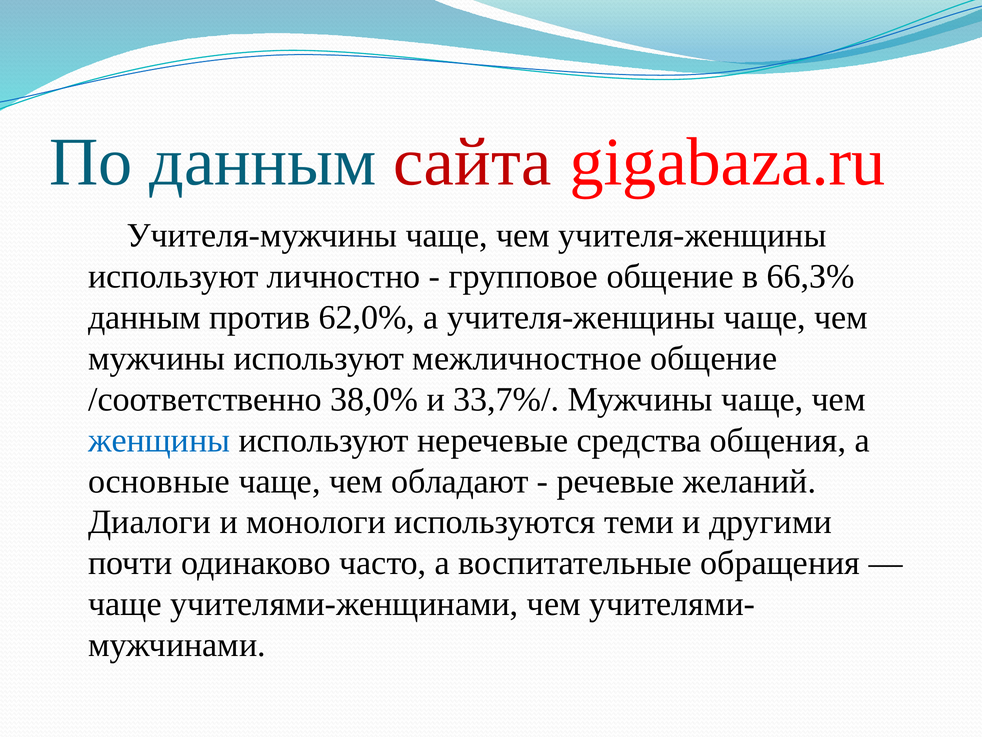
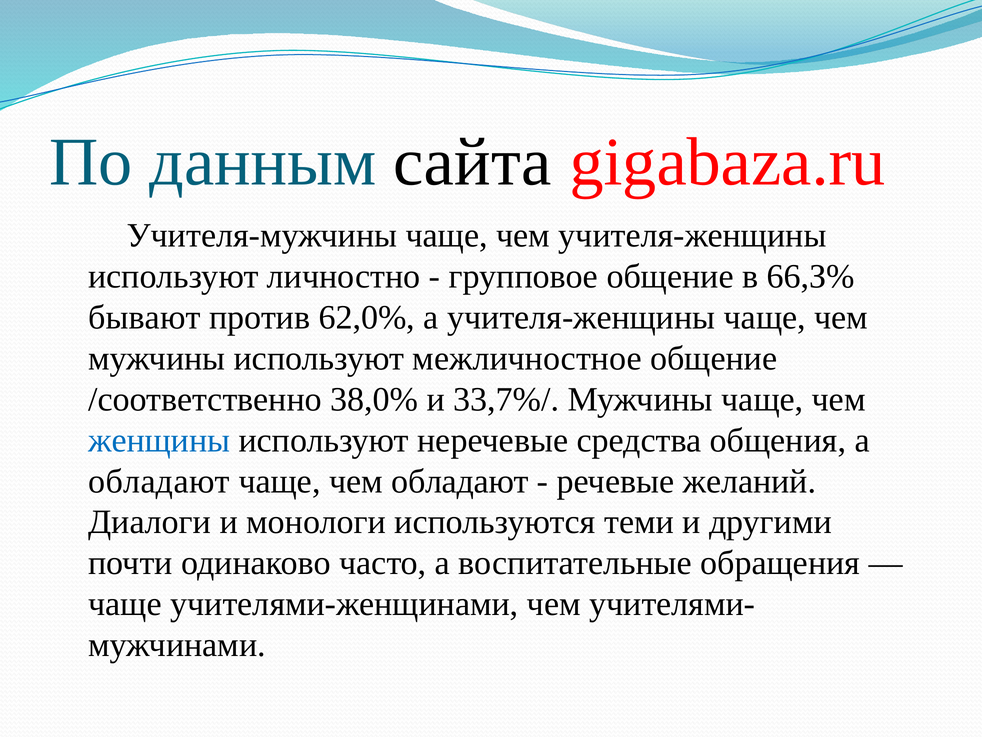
сайта colour: red -> black
данным at (145, 317): данным -> бывают
основные at (159, 481): основные -> обладают
